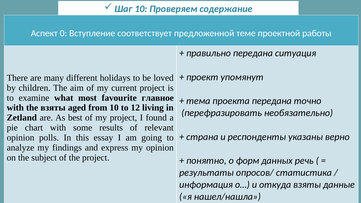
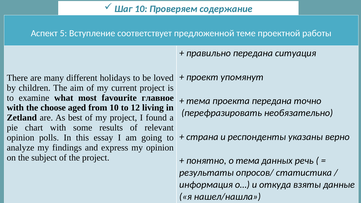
0: 0 -> 5
the взяты: взяты -> choose
о форм: форм -> тема
